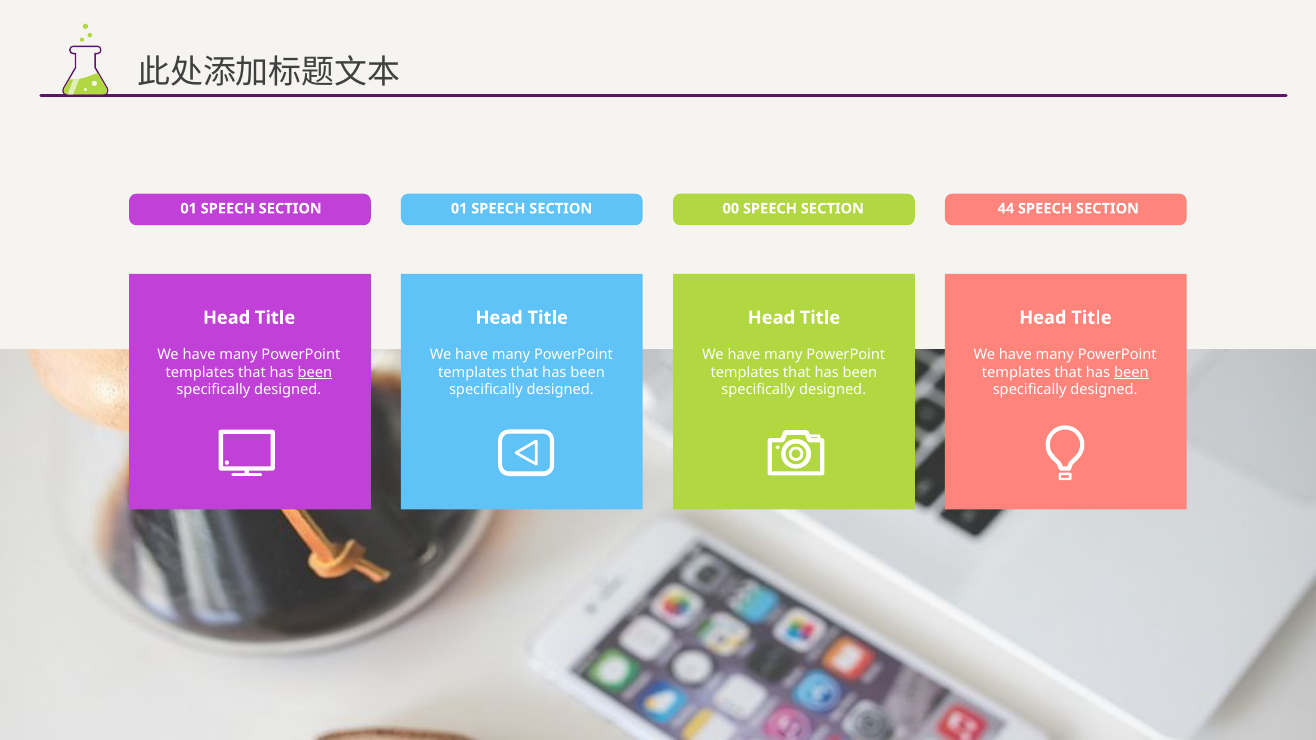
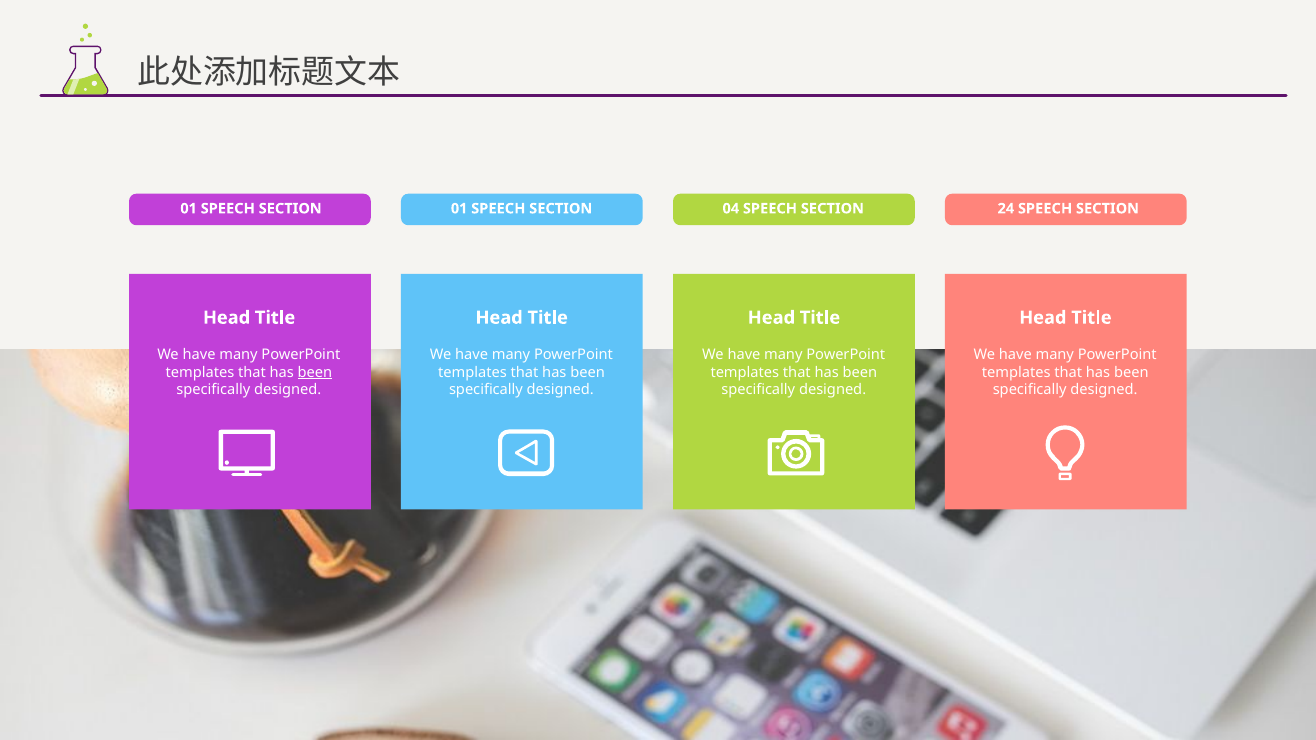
00: 00 -> 04
44: 44 -> 24
been at (1131, 372) underline: present -> none
